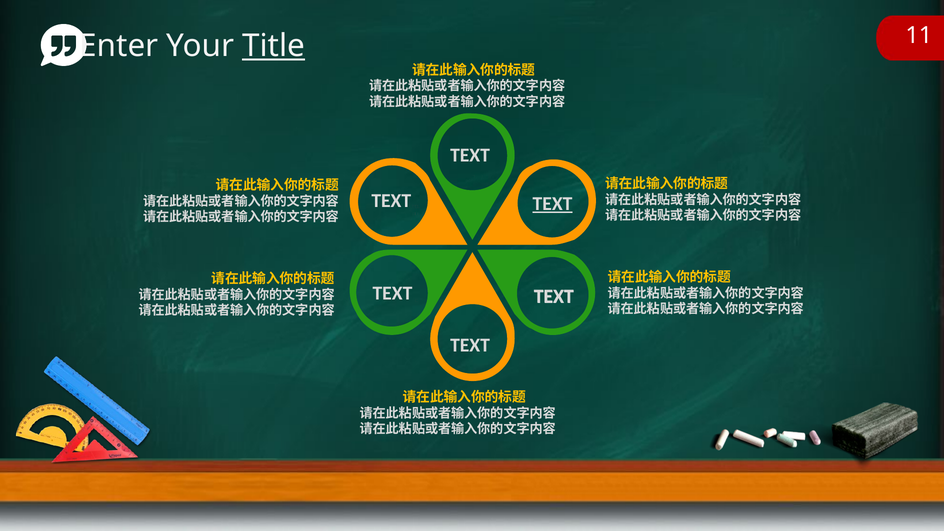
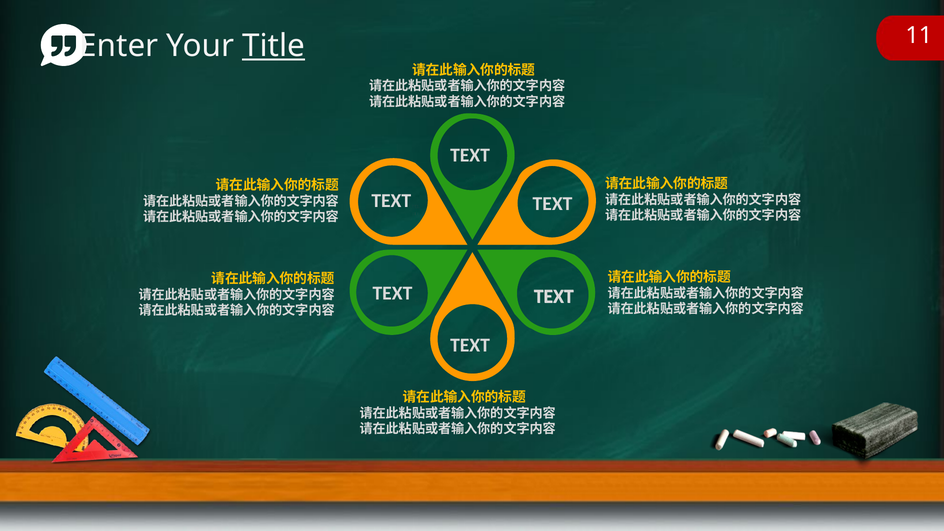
TEXT at (553, 204) underline: present -> none
